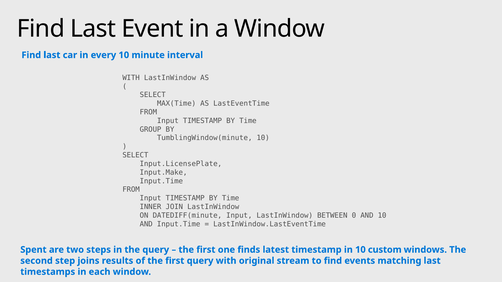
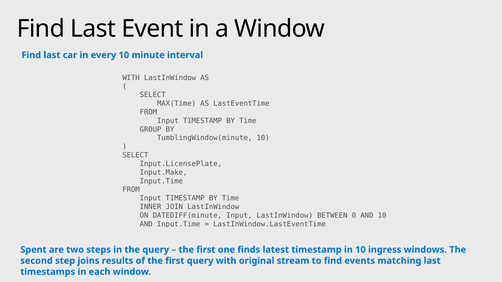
custom: custom -> ingress
